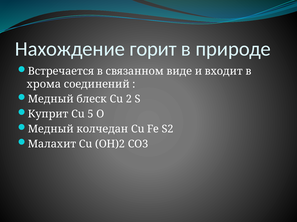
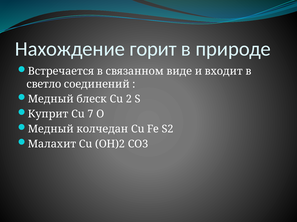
хрома: хрома -> светло
5: 5 -> 7
